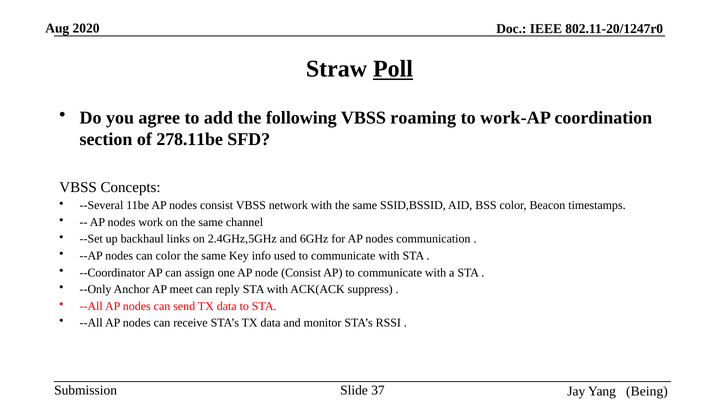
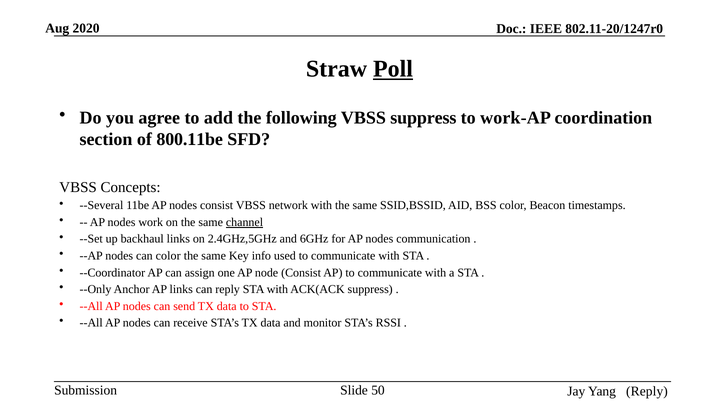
VBSS roaming: roaming -> suppress
278.11be: 278.11be -> 800.11be
channel underline: none -> present
AP meet: meet -> links
37: 37 -> 50
Yang Being: Being -> Reply
